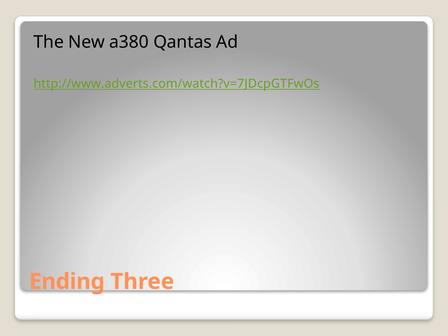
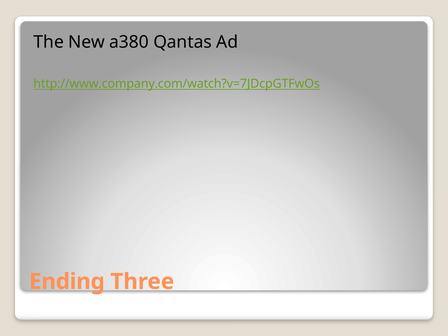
http://www.adverts.com/watch?v=7JDcpGTFwOs: http://www.adverts.com/watch?v=7JDcpGTFwOs -> http://www.company.com/watch?v=7JDcpGTFwOs
